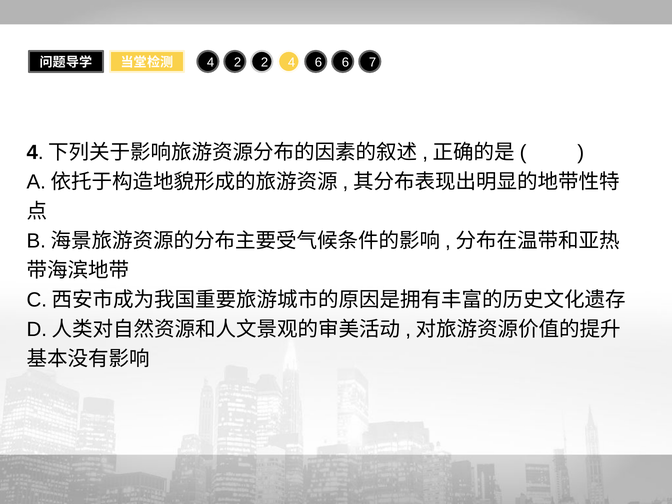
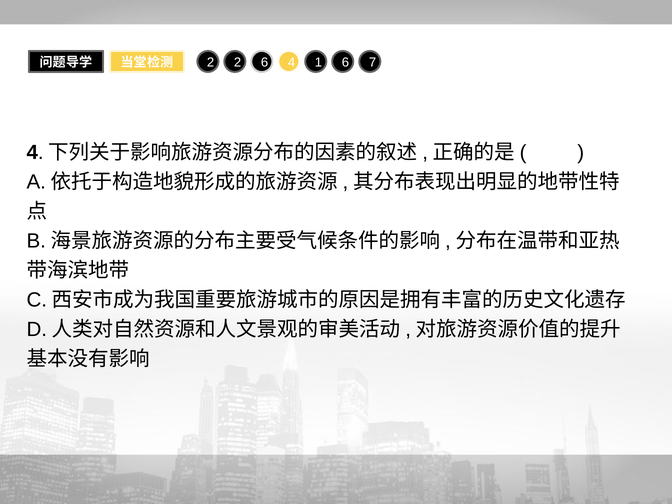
4 at (211, 62): 4 -> 2
2 2: 2 -> 6
4 6: 6 -> 1
